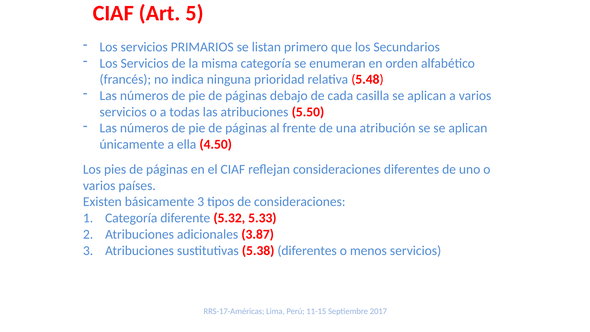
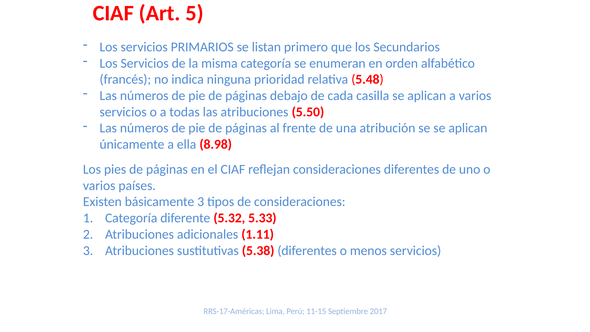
4.50: 4.50 -> 8.98
3.87: 3.87 -> 1.11
